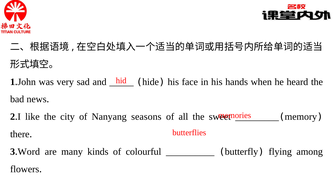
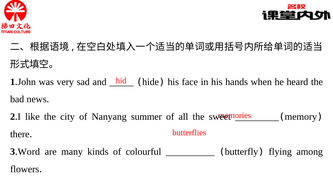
seasons: seasons -> summer
